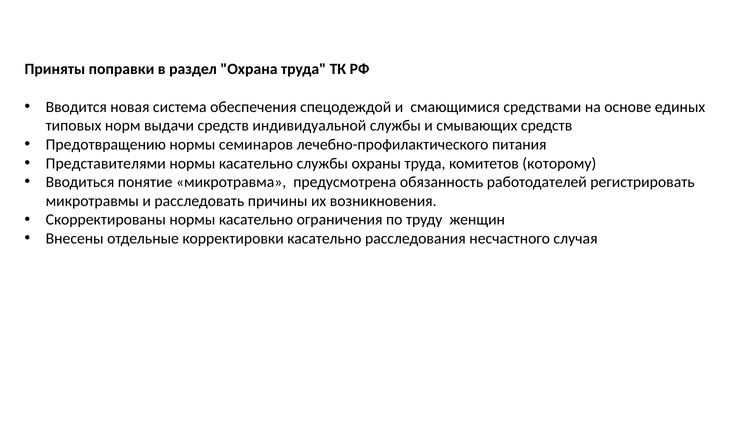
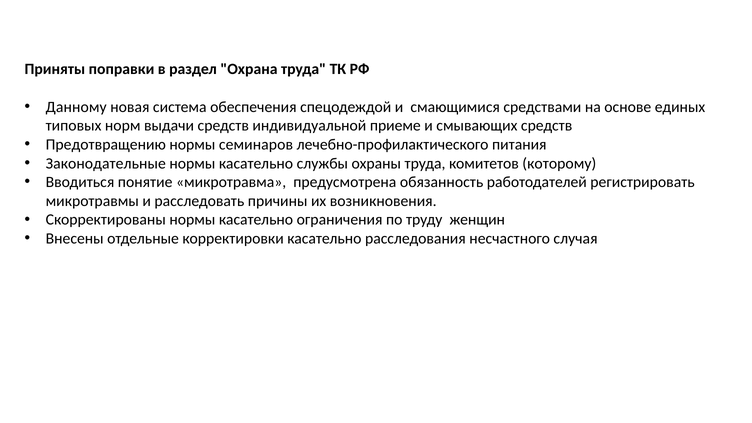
Вводится: Вводится -> Данному
индивидуальной службы: службы -> приеме
Представителями: Представителями -> Законодательные
